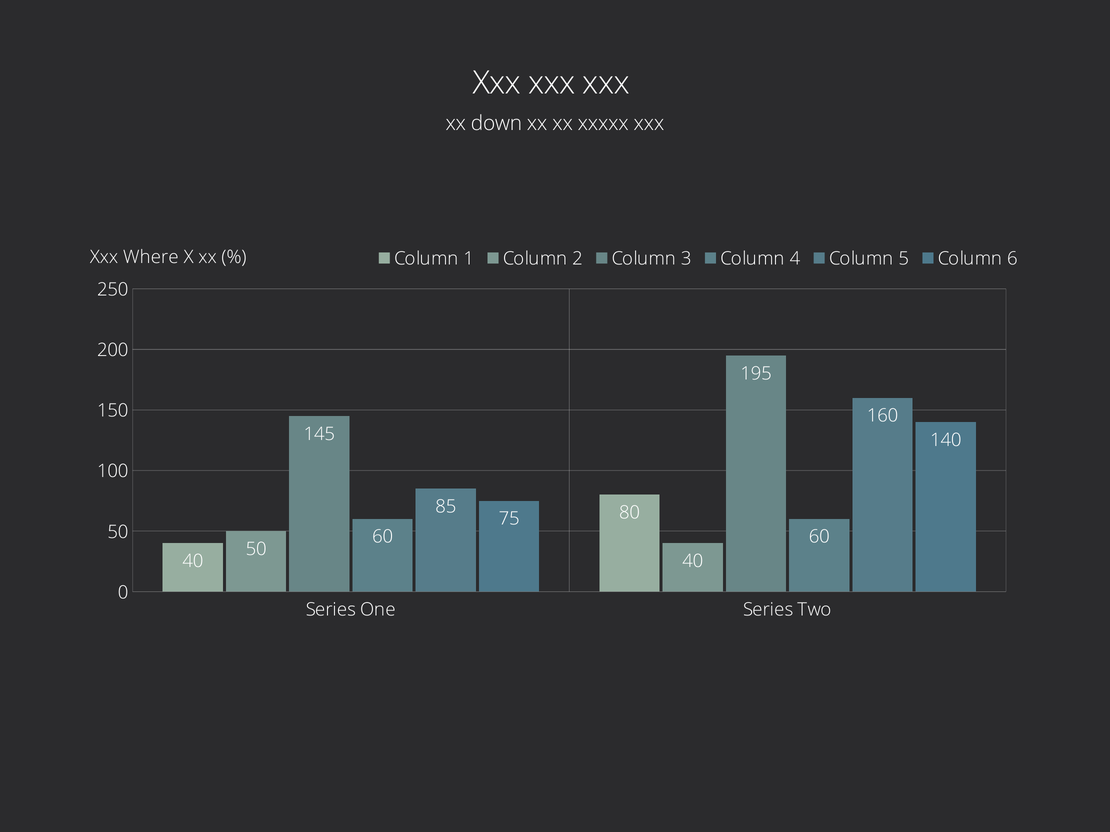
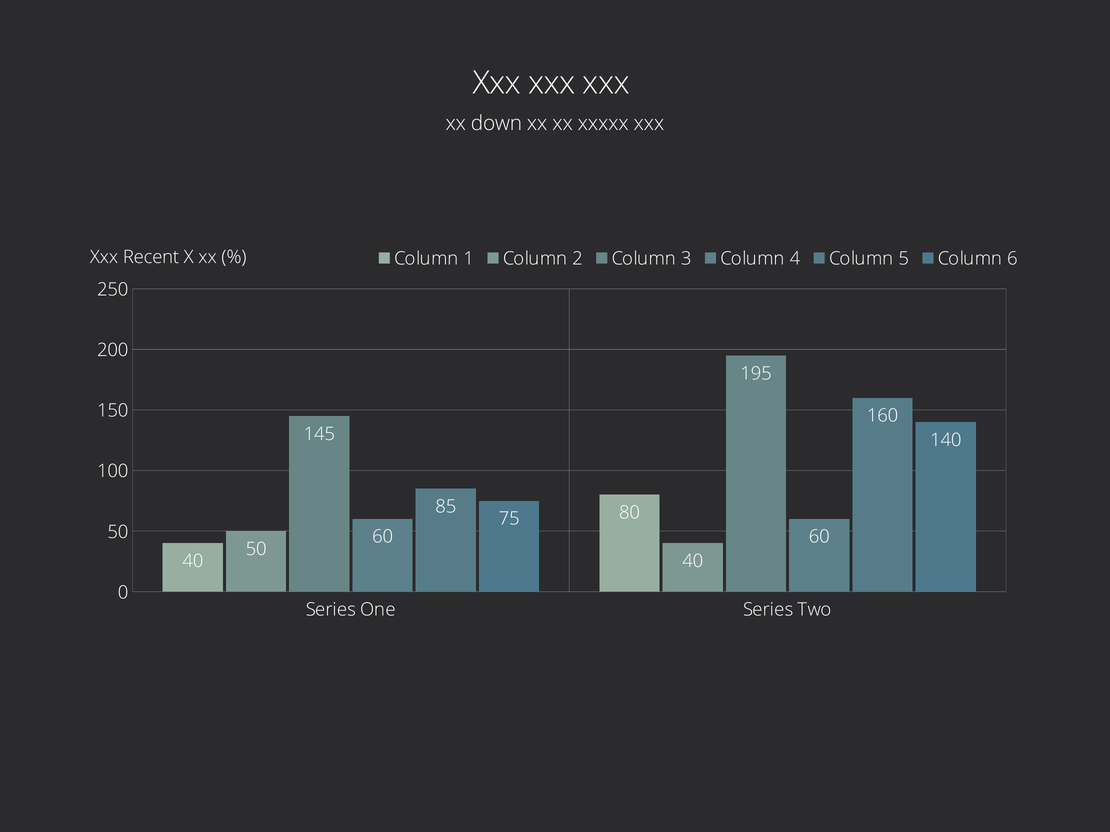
Where: Where -> Recent
